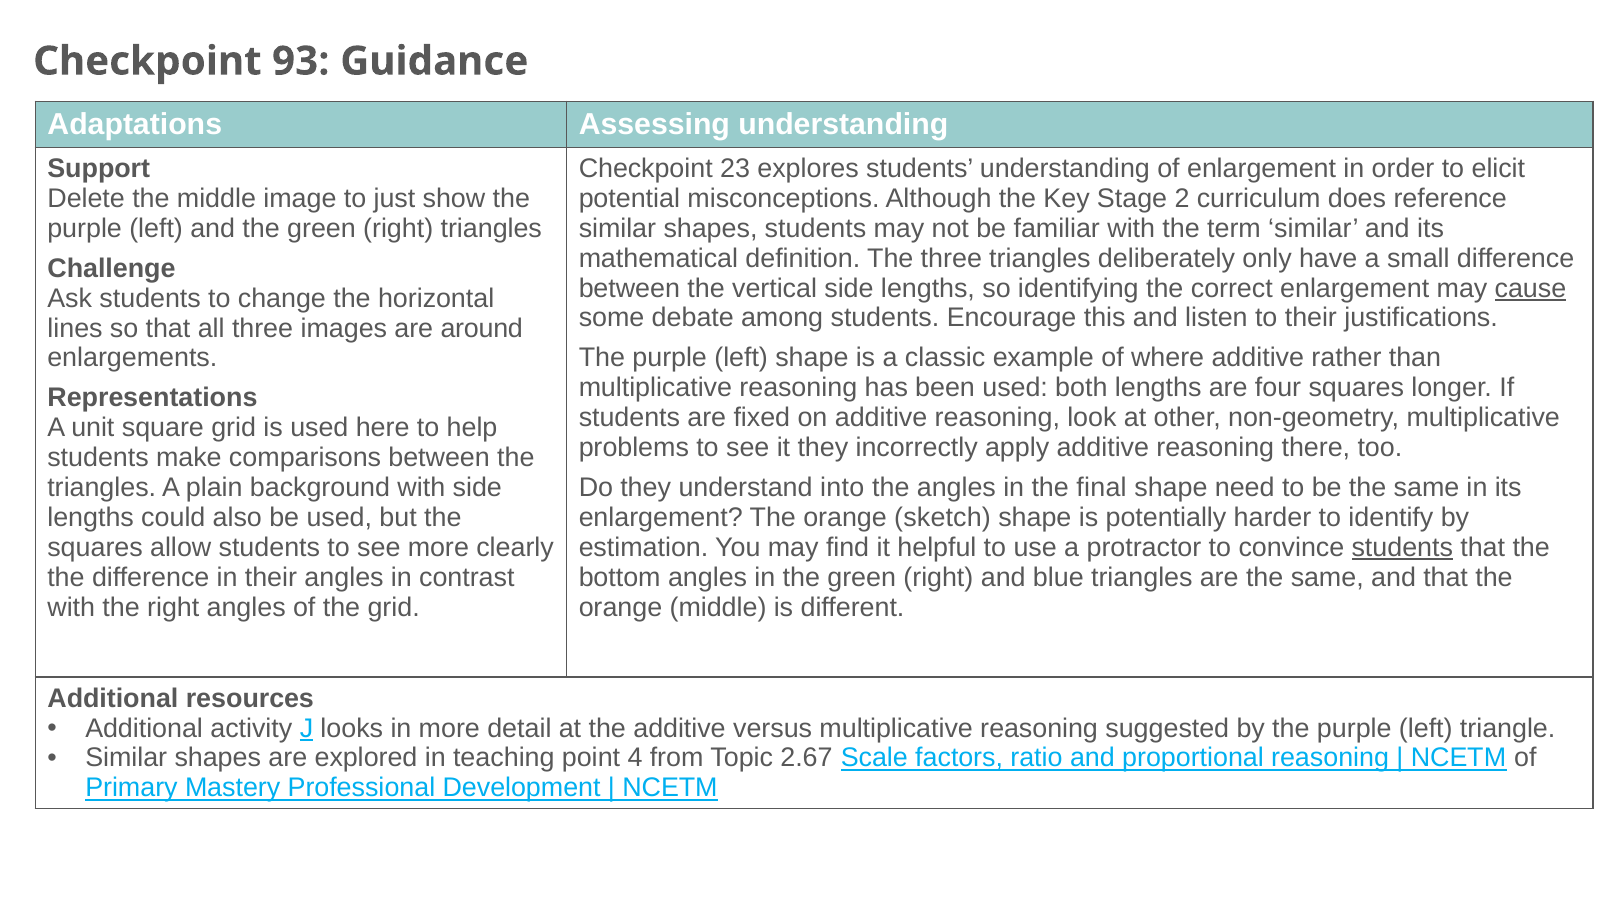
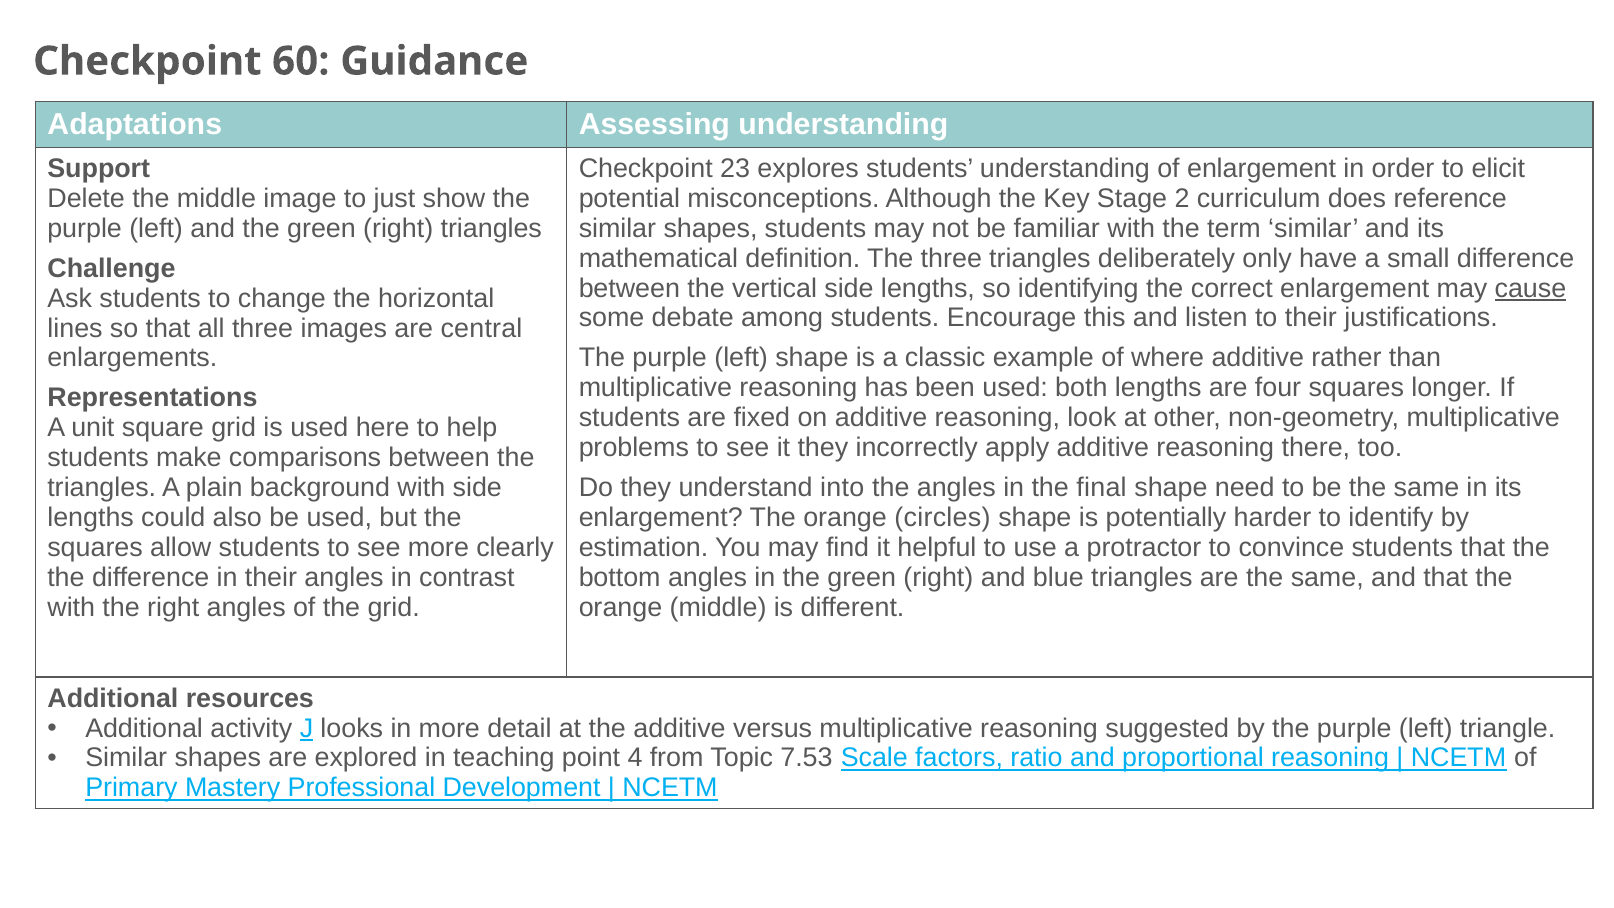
93: 93 -> 60
around: around -> central
sketch: sketch -> circles
students at (1402, 547) underline: present -> none
2.67: 2.67 -> 7.53
